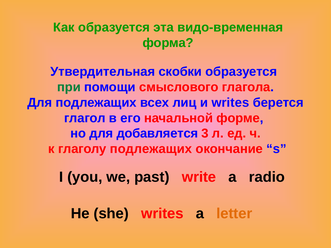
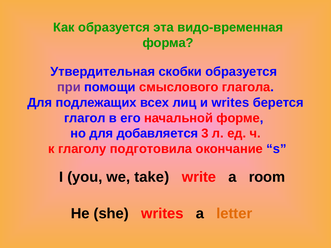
при colour: green -> purple
глаголу подлежащих: подлежащих -> подготовила
past: past -> take
radio: radio -> room
